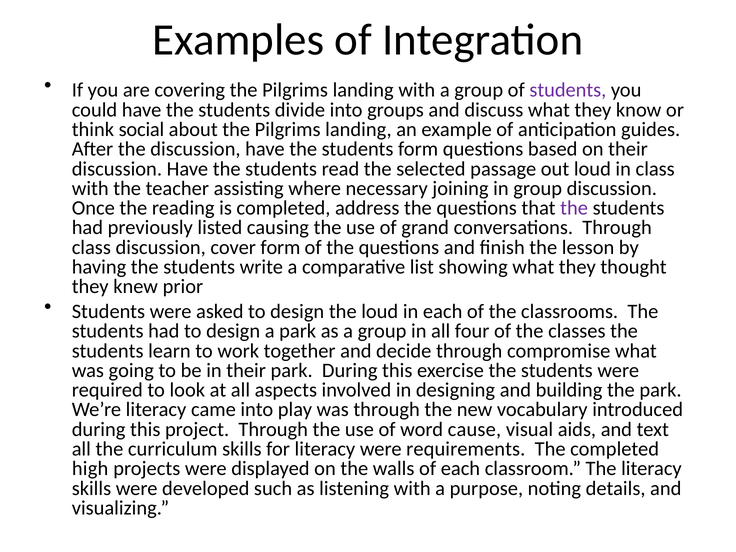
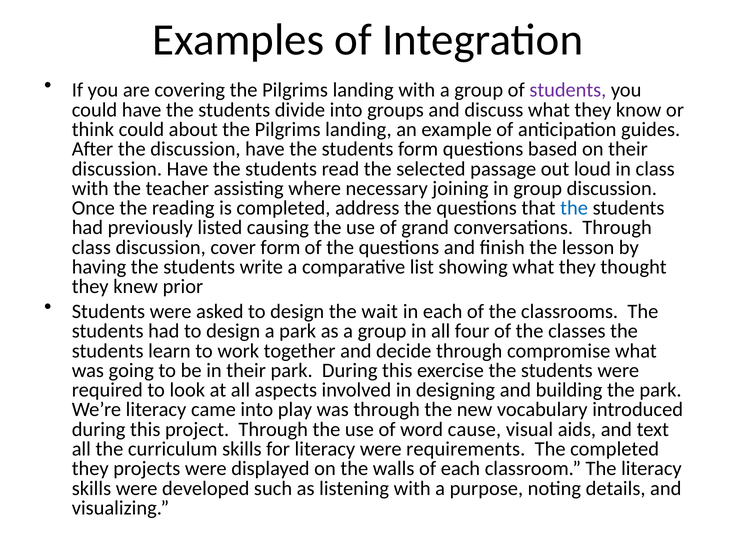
think social: social -> could
the at (574, 208) colour: purple -> blue
the loud: loud -> wait
high at (90, 469): high -> they
